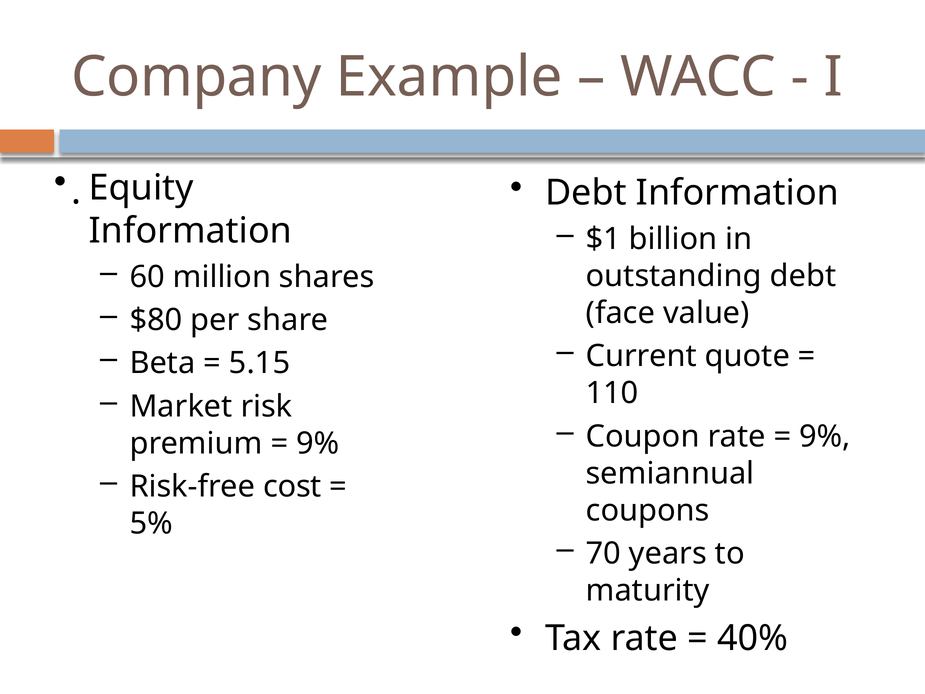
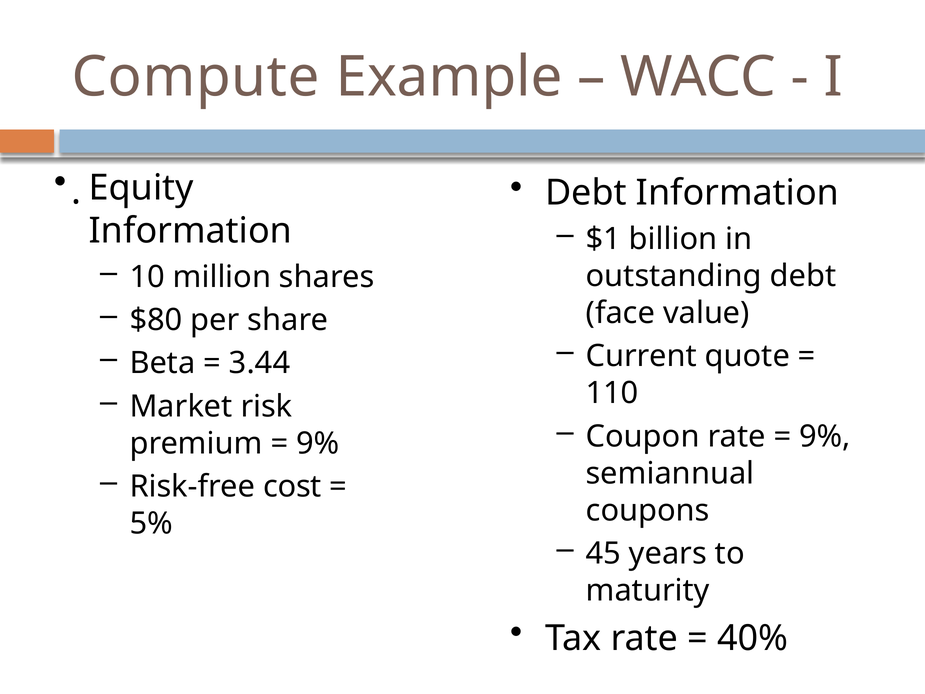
Company: Company -> Compute
60: 60 -> 10
5.15: 5.15 -> 3.44
70: 70 -> 45
